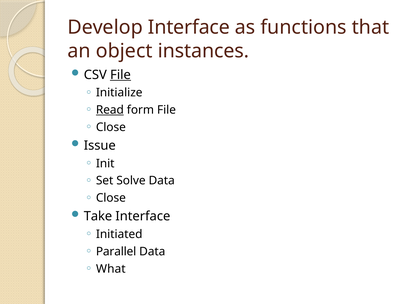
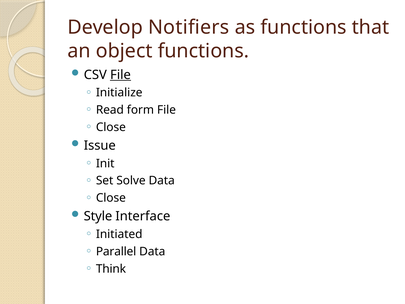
Develop Interface: Interface -> Notifiers
object instances: instances -> functions
Read underline: present -> none
Take: Take -> Style
What: What -> Think
